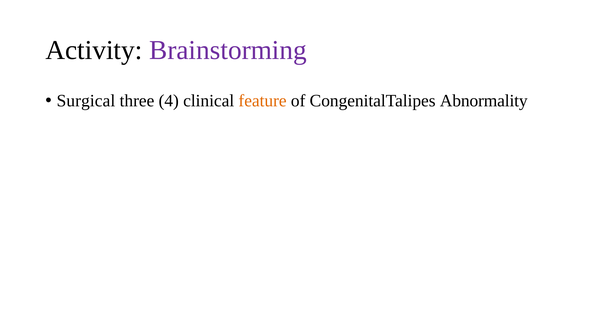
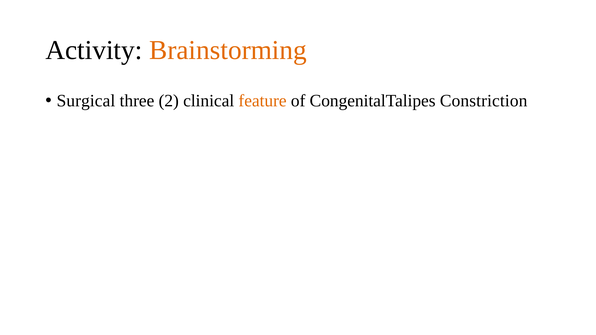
Brainstorming colour: purple -> orange
4: 4 -> 2
Abnormality: Abnormality -> Constriction
